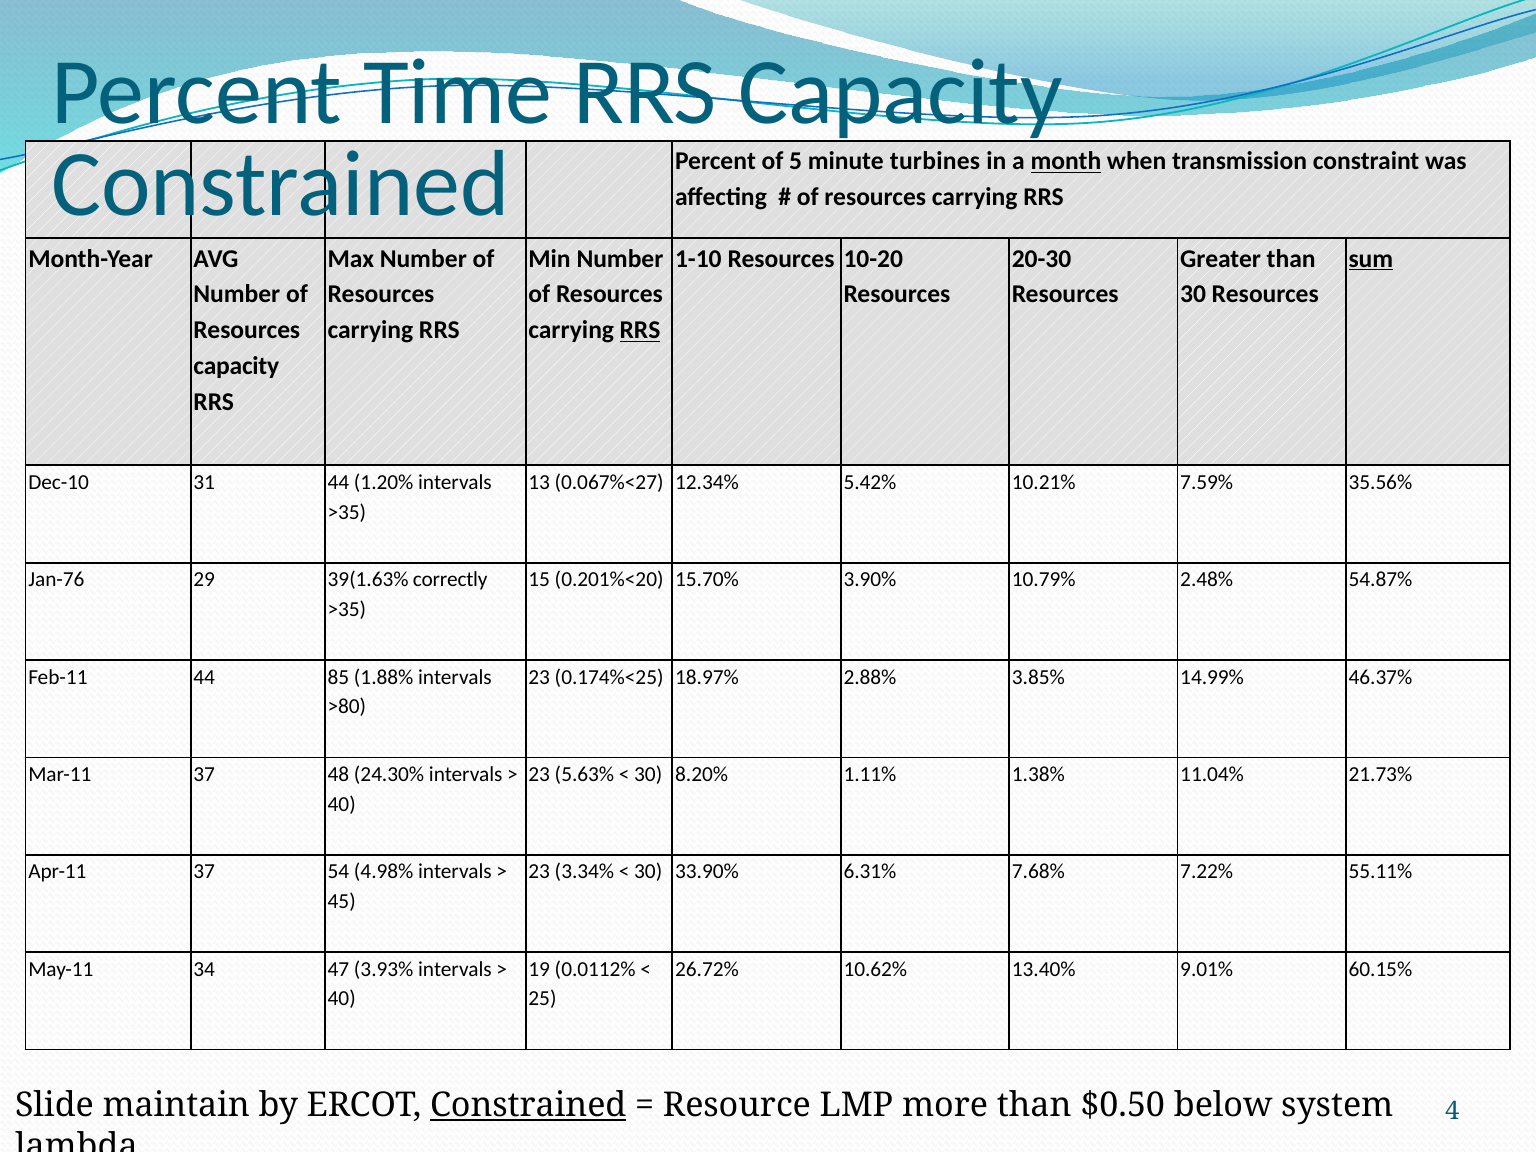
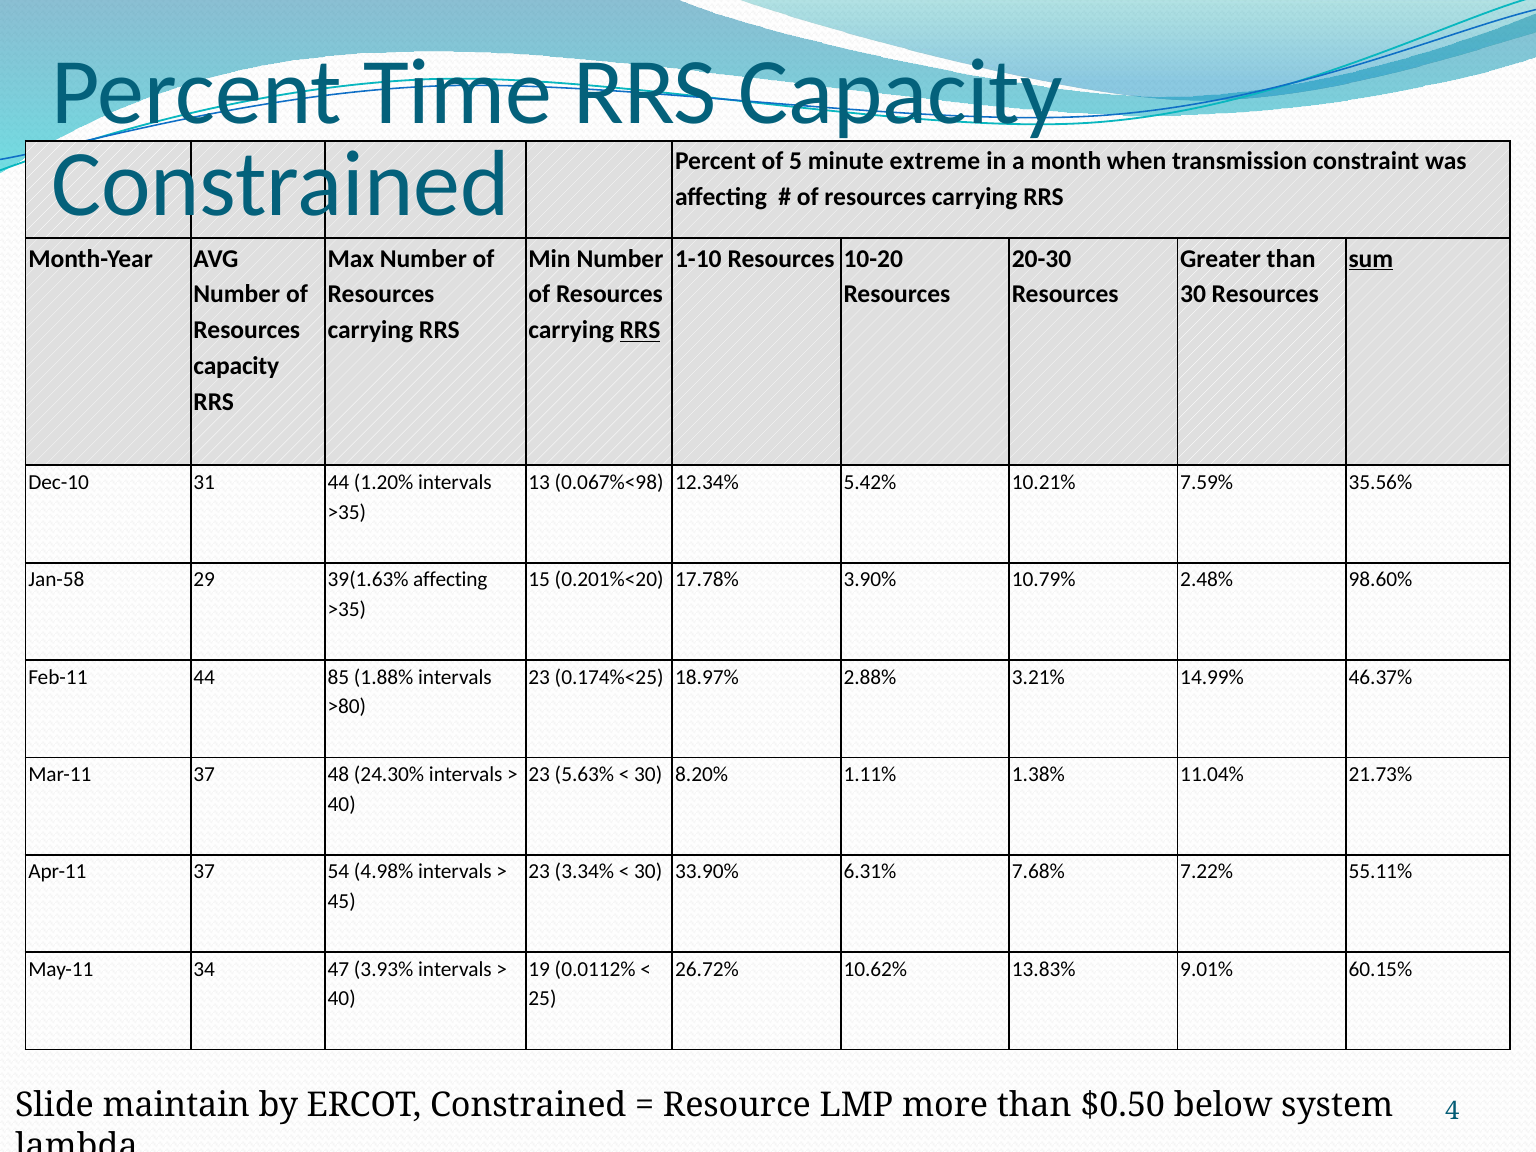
turbines: turbines -> extreme
month underline: present -> none
0.067%<27: 0.067%<27 -> 0.067%<98
Jan-76: Jan-76 -> Jan-58
39(1.63% correctly: correctly -> affecting
15.70%: 15.70% -> 17.78%
54.87%: 54.87% -> 98.60%
3.85%: 3.85% -> 3.21%
13.40%: 13.40% -> 13.83%
Constrained at (528, 1106) underline: present -> none
